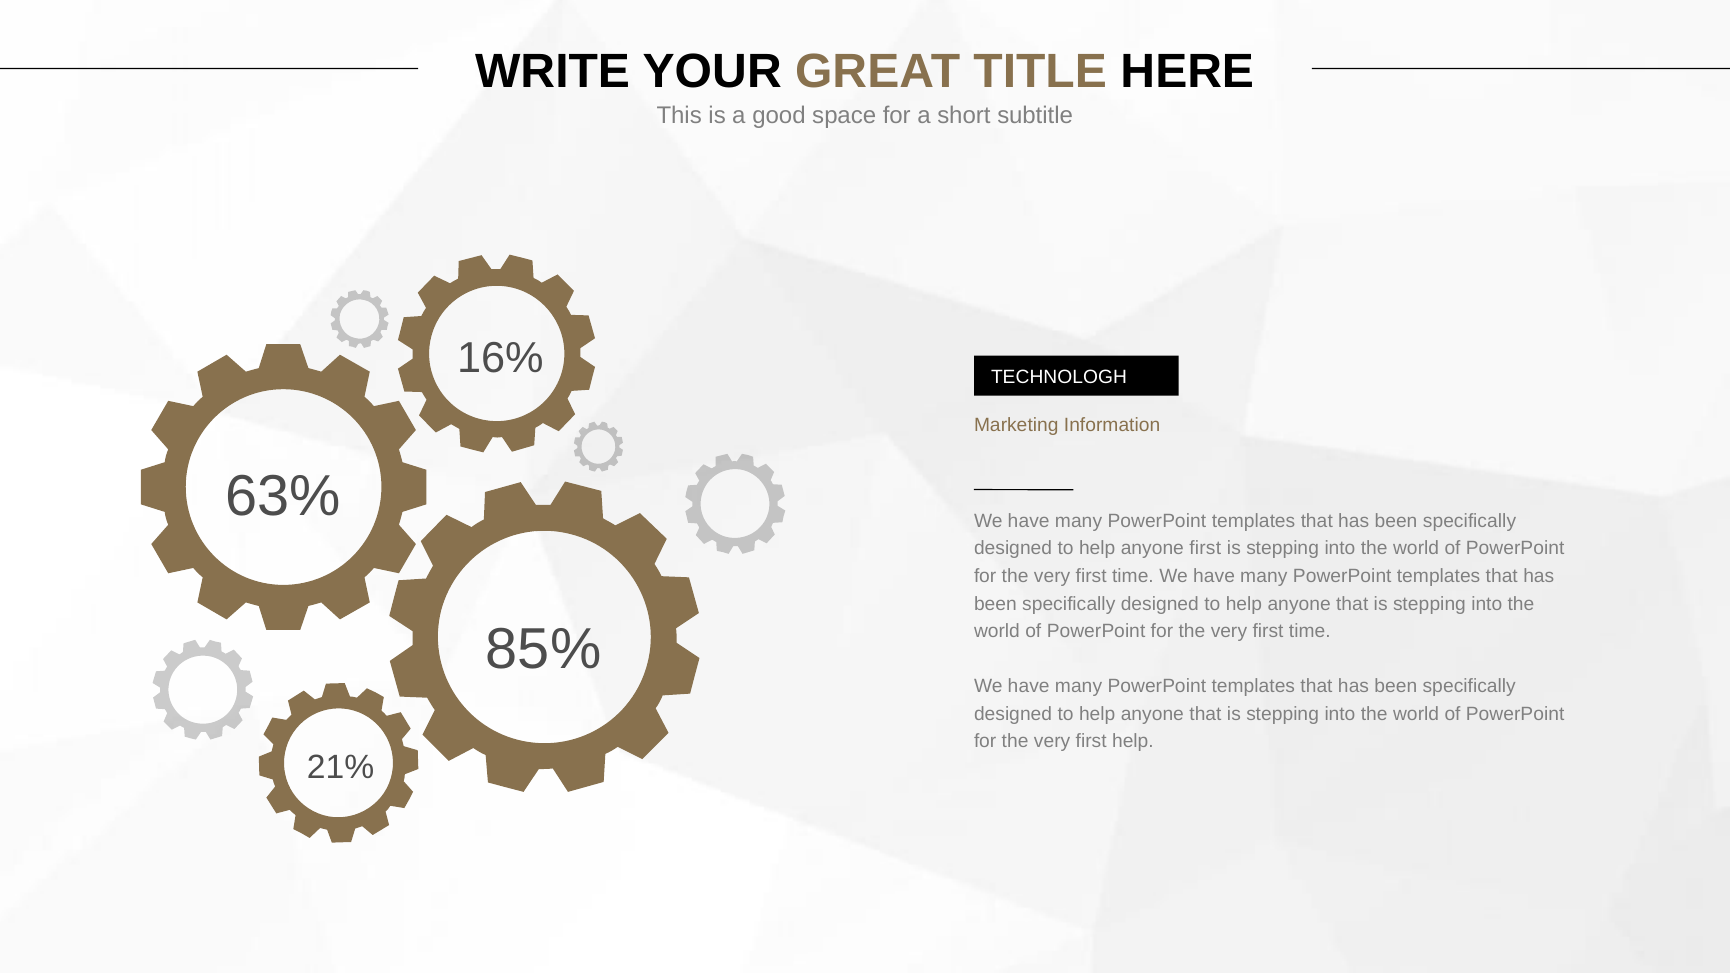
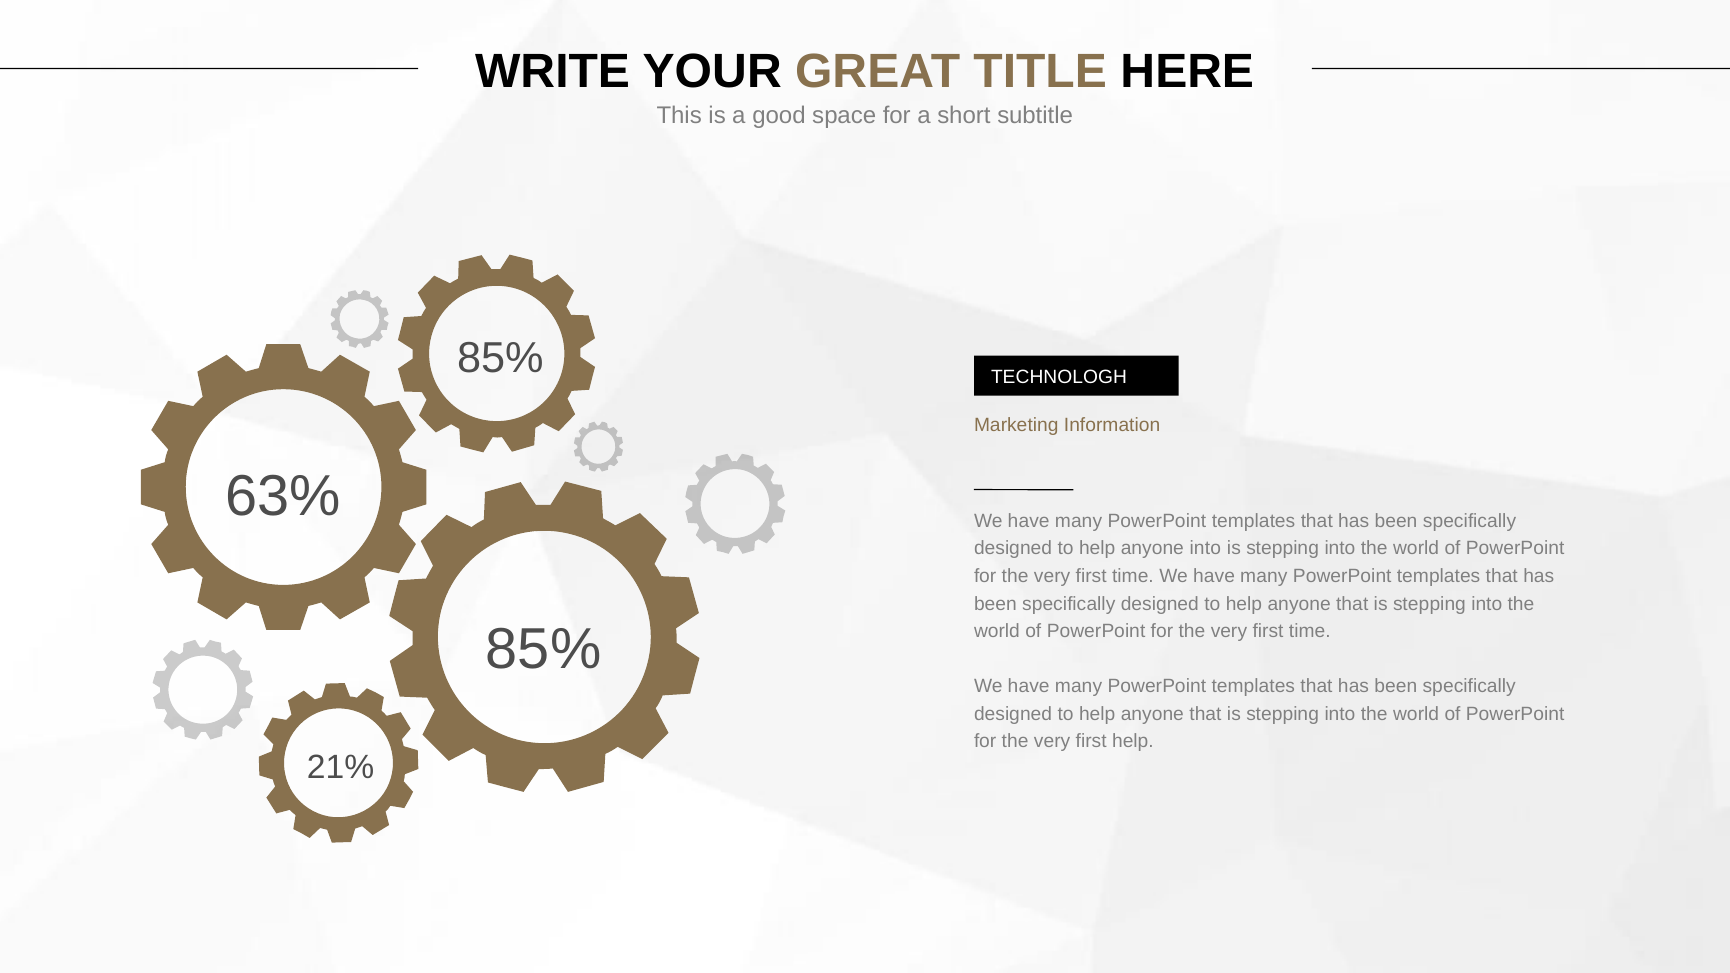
16% at (500, 359): 16% -> 85%
anyone first: first -> into
